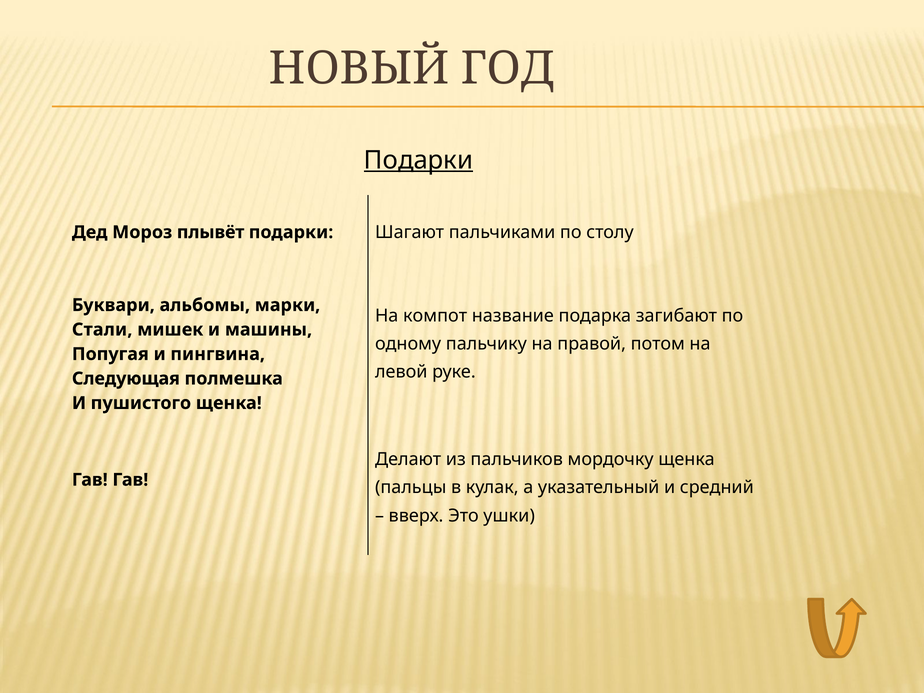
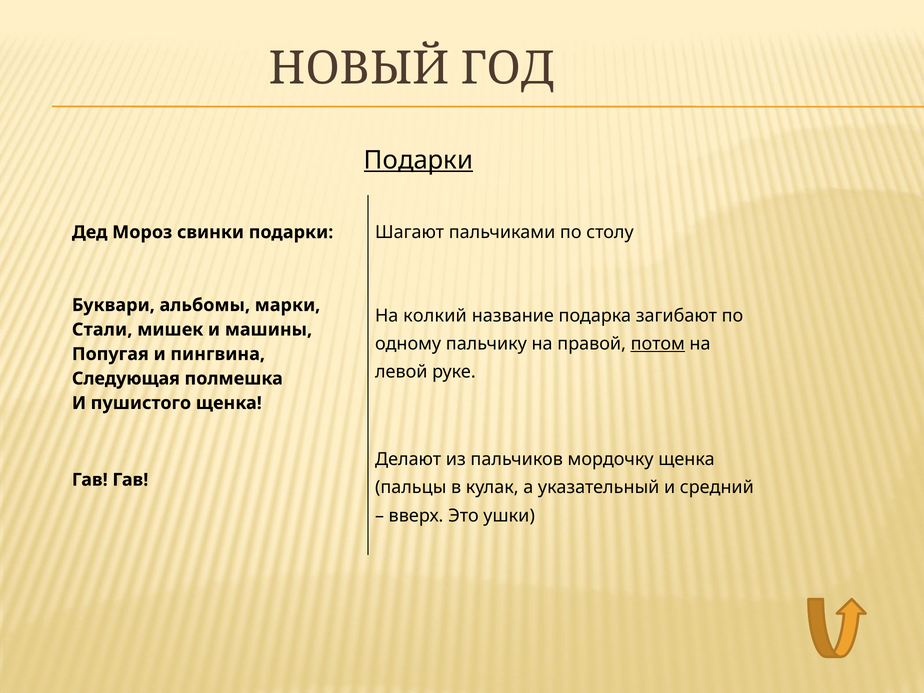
плывёт: плывёт -> свинки
компот: компот -> колкий
потом underline: none -> present
